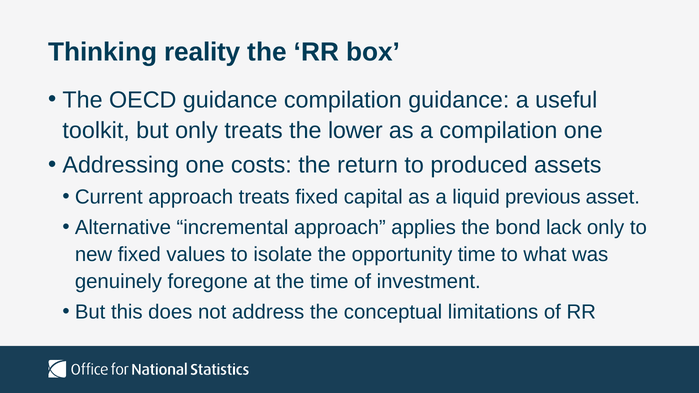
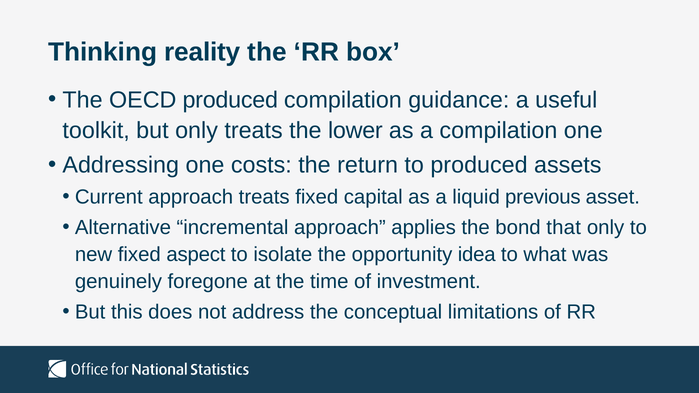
OECD guidance: guidance -> produced
lack: lack -> that
values: values -> aspect
opportunity time: time -> idea
